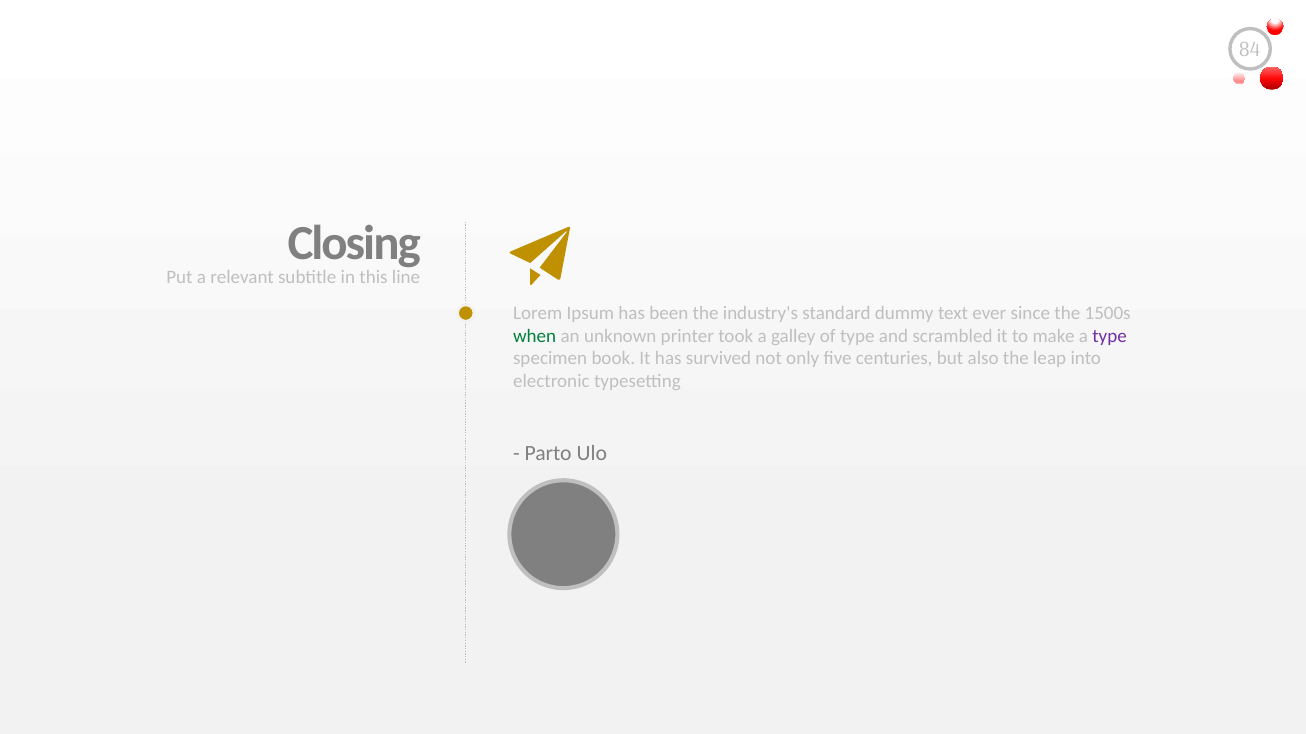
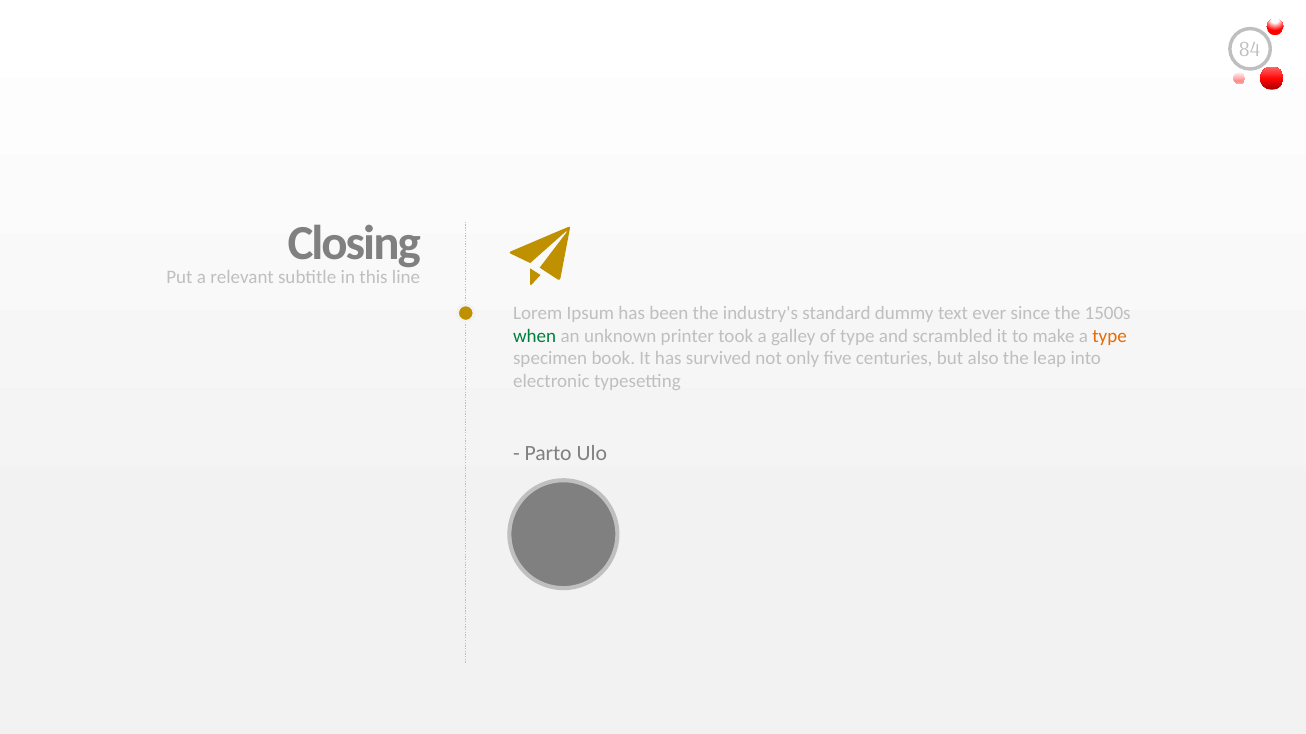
type at (1110, 336) colour: purple -> orange
